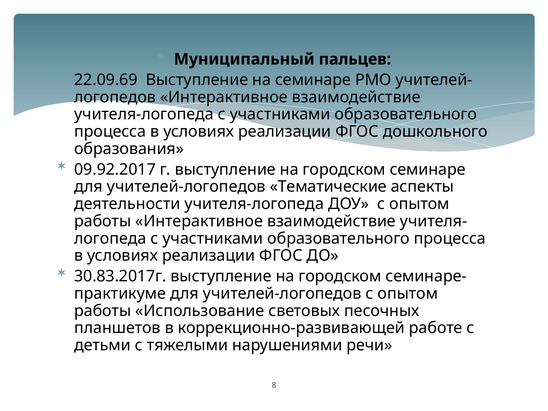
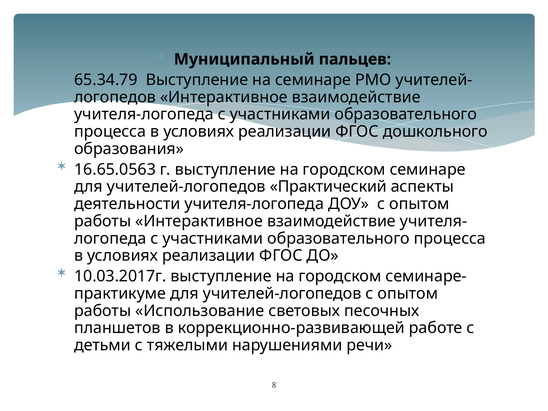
22.09.69: 22.09.69 -> 65.34.79
09.92.2017: 09.92.2017 -> 16.65.0563
Тематические: Тематические -> Практический
30.83.2017г: 30.83.2017г -> 10.03.2017г
